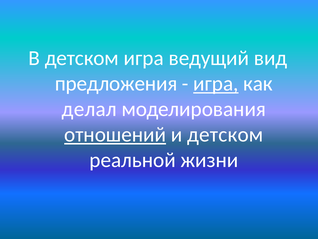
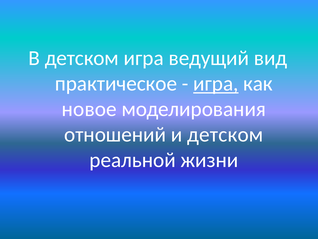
предложения: предложения -> практическое
делал: делал -> новое
отношений underline: present -> none
